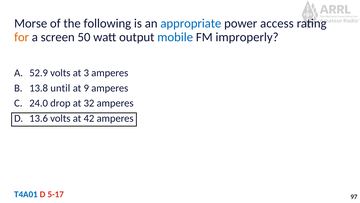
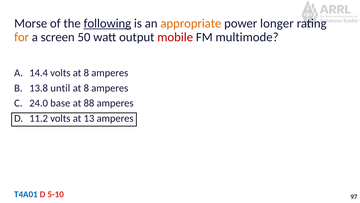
following underline: none -> present
appropriate colour: blue -> orange
access: access -> longer
mobile colour: blue -> red
improperly: improperly -> multimode
52.9: 52.9 -> 14.4
volts at 3: 3 -> 8
9 at (86, 88): 9 -> 8
drop: drop -> base
32: 32 -> 88
13.6: 13.6 -> 11.2
42: 42 -> 13
5-17: 5-17 -> 5-10
